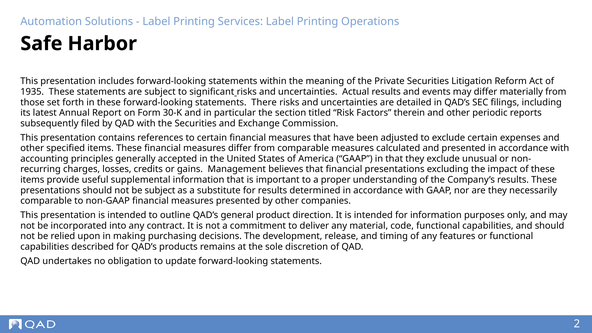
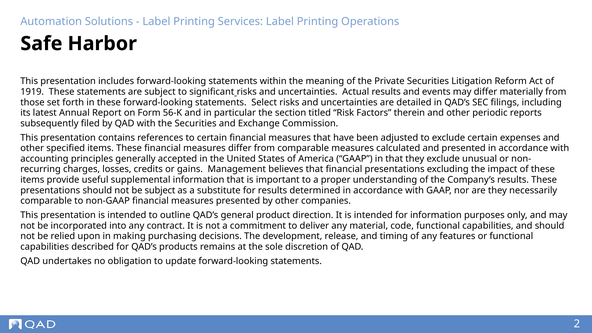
1935: 1935 -> 1919
There: There -> Select
30-K: 30-K -> 56-K
